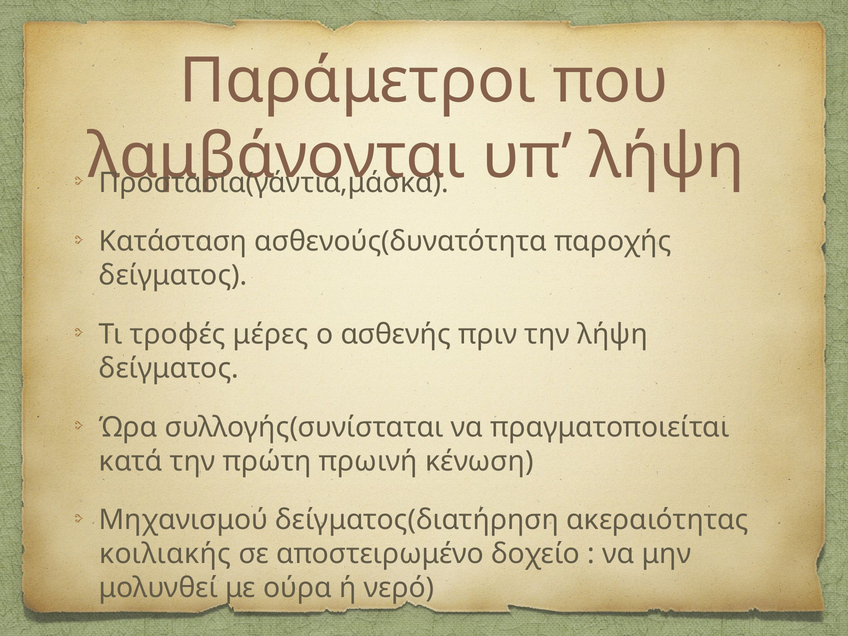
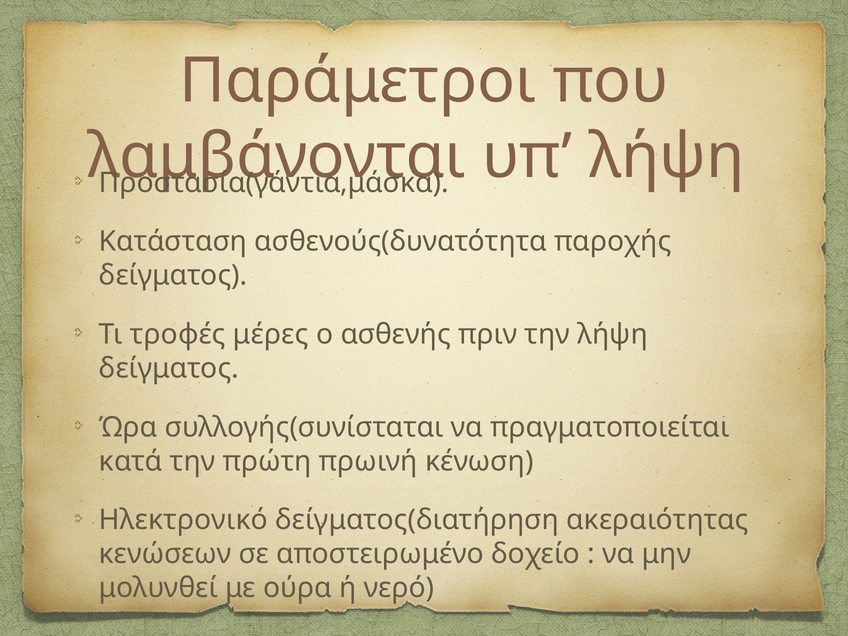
Μηχανισμού: Μηχανισμού -> Ηλεκτρονικό
κοιλιακής: κοιλιακής -> κενώσεων
